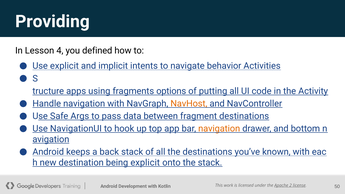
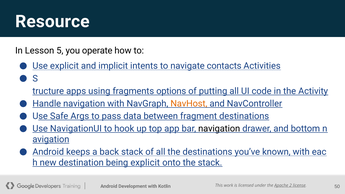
Providing: Providing -> Resource
4: 4 -> 5
defined: defined -> operate
behavior: behavior -> contacts
navigation at (219, 129) colour: orange -> black
